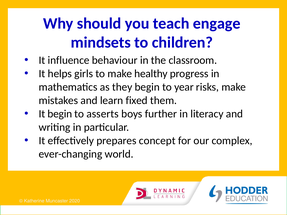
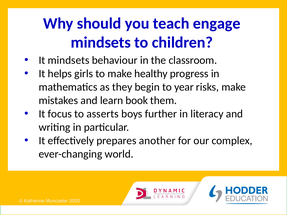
It influence: influence -> mindsets
fixed: fixed -> book
It begin: begin -> focus
concept: concept -> another
